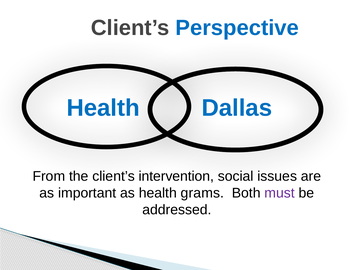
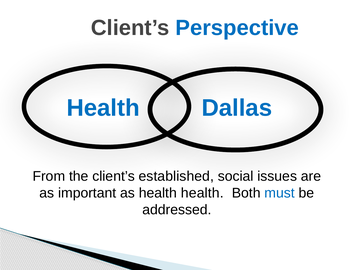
intervention: intervention -> established
health grams: grams -> health
must colour: purple -> blue
